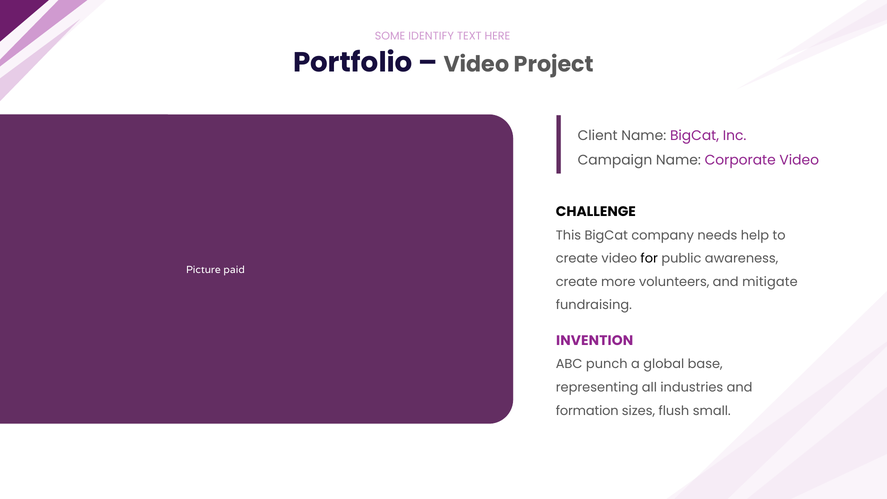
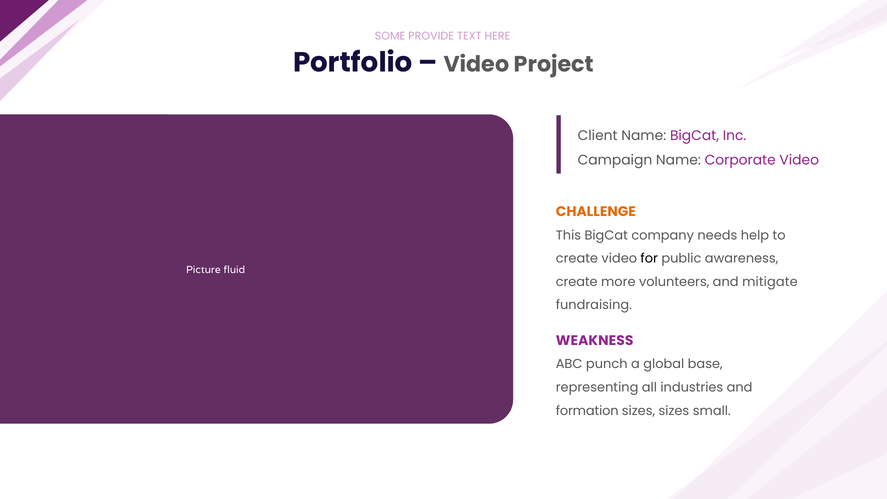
IDENTIFY: IDENTIFY -> PROVIDE
CHALLENGE colour: black -> orange
paid: paid -> fluid
INVENTION: INVENTION -> WEAKNESS
sizes flush: flush -> sizes
